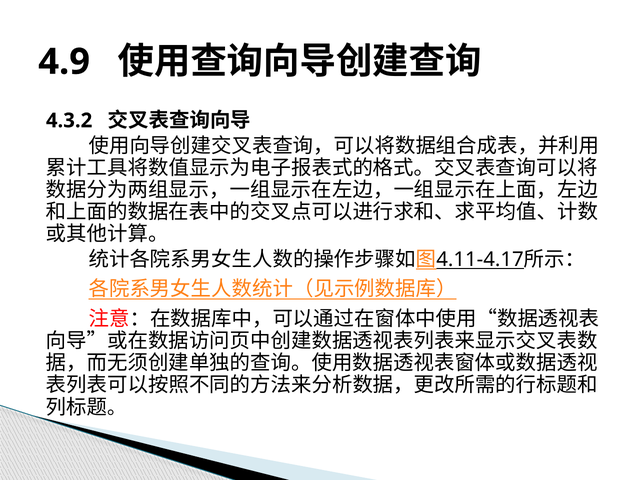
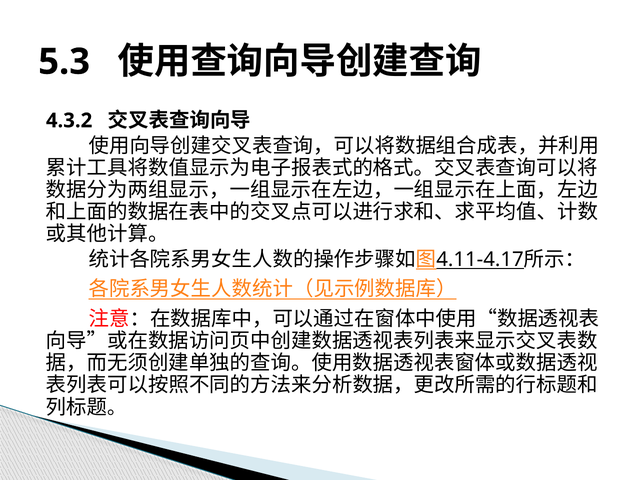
4.9: 4.9 -> 5.3
